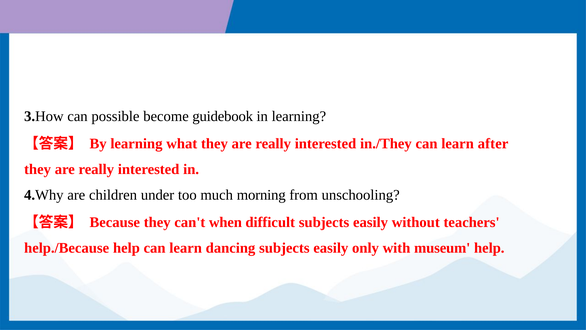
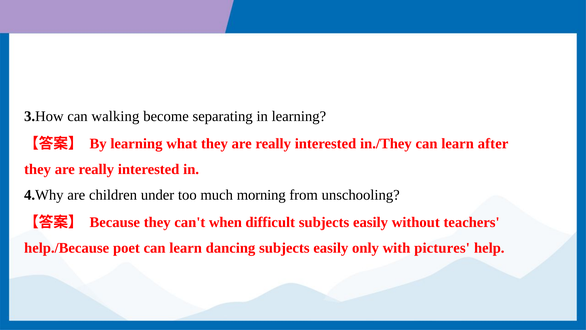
possible: possible -> walking
guidebook: guidebook -> separating
help./Because help: help -> poet
museum: museum -> pictures
